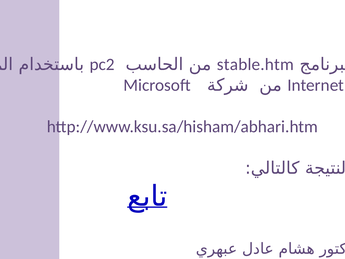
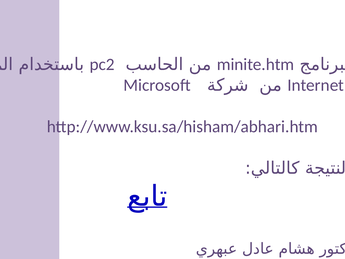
stable.htm: stable.htm -> minite.htm
